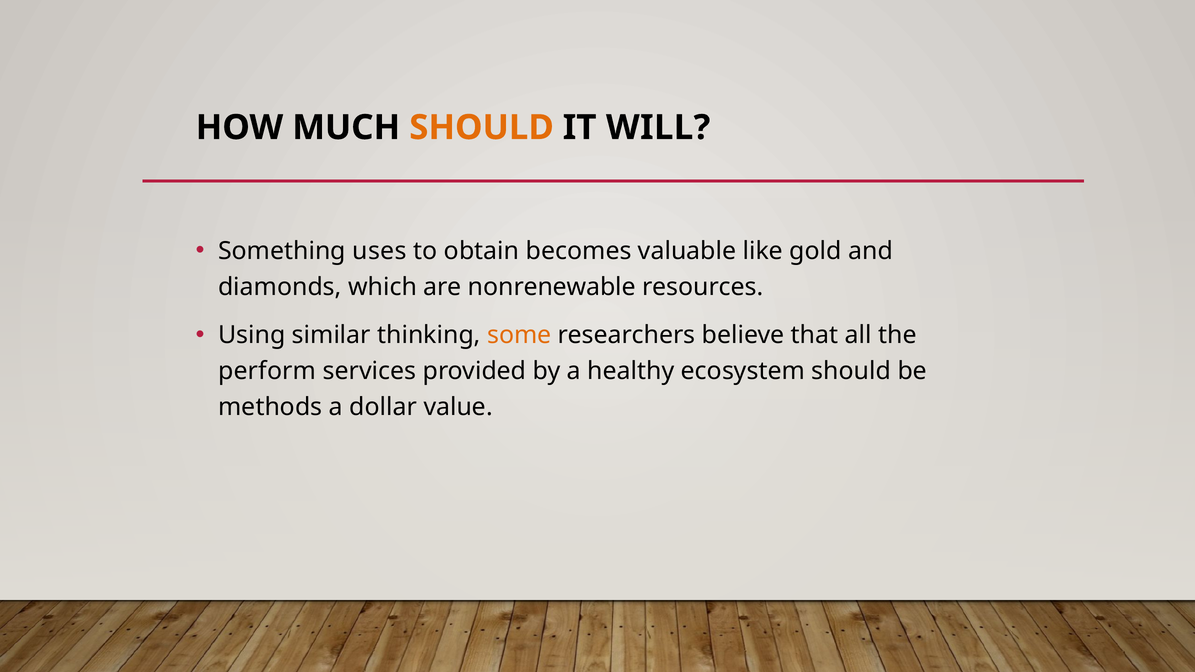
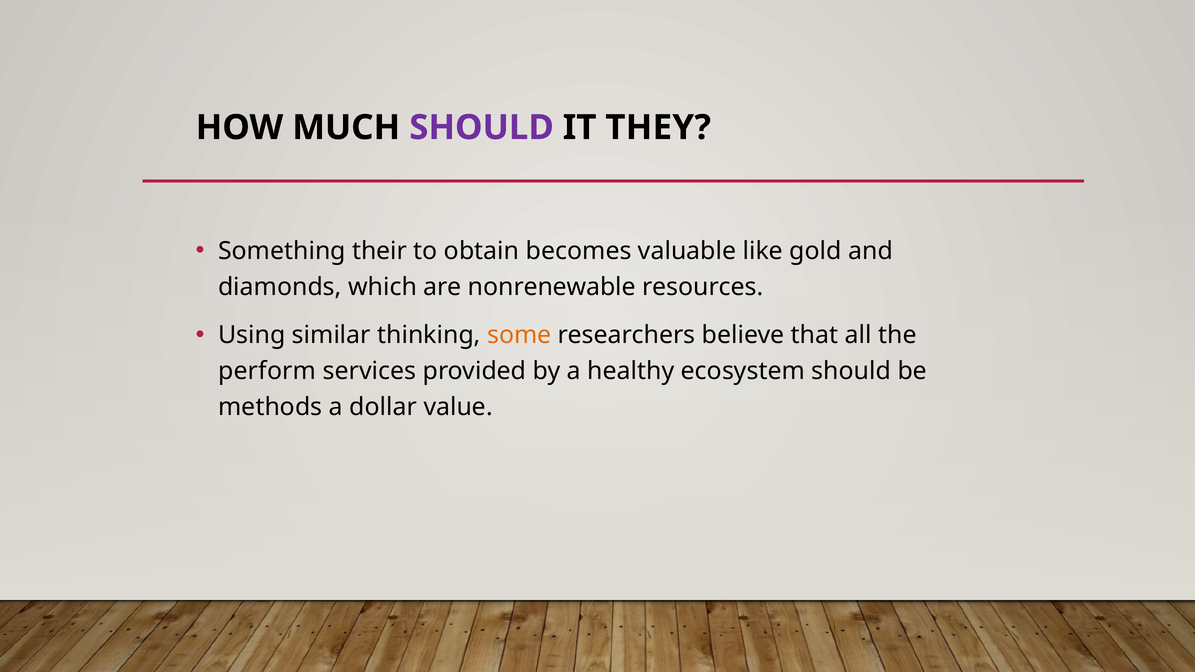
SHOULD at (482, 128) colour: orange -> purple
WILL: WILL -> THEY
uses: uses -> their
